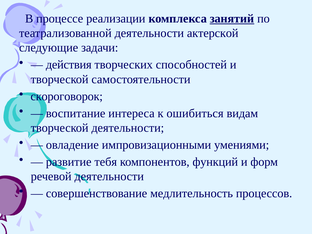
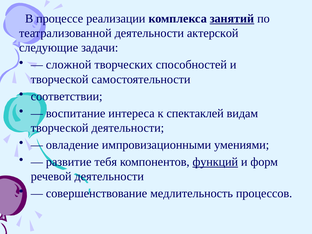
действия: действия -> сложной
скороговорок: скороговорок -> соответствии
ошибиться: ошибиться -> спектаклей
функций underline: none -> present
